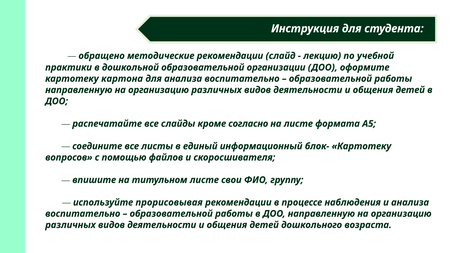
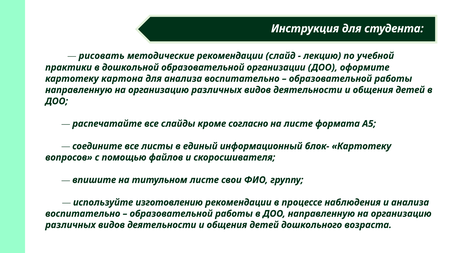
обращено: обращено -> рисовать
прорисовывая: прорисовывая -> изготовлению
